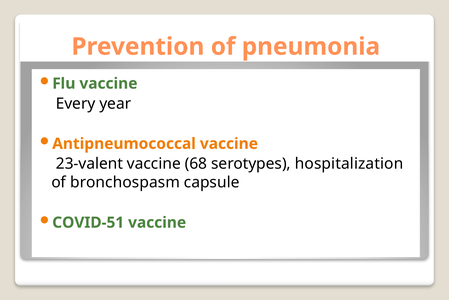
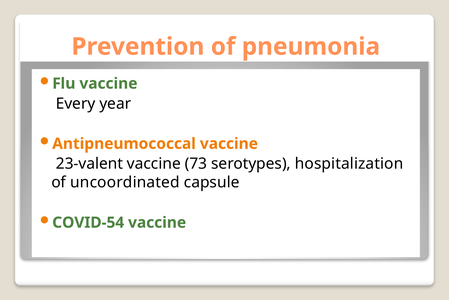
68: 68 -> 73
bronchospasm: bronchospasm -> uncoordinated
COVID-51: COVID-51 -> COVID-54
